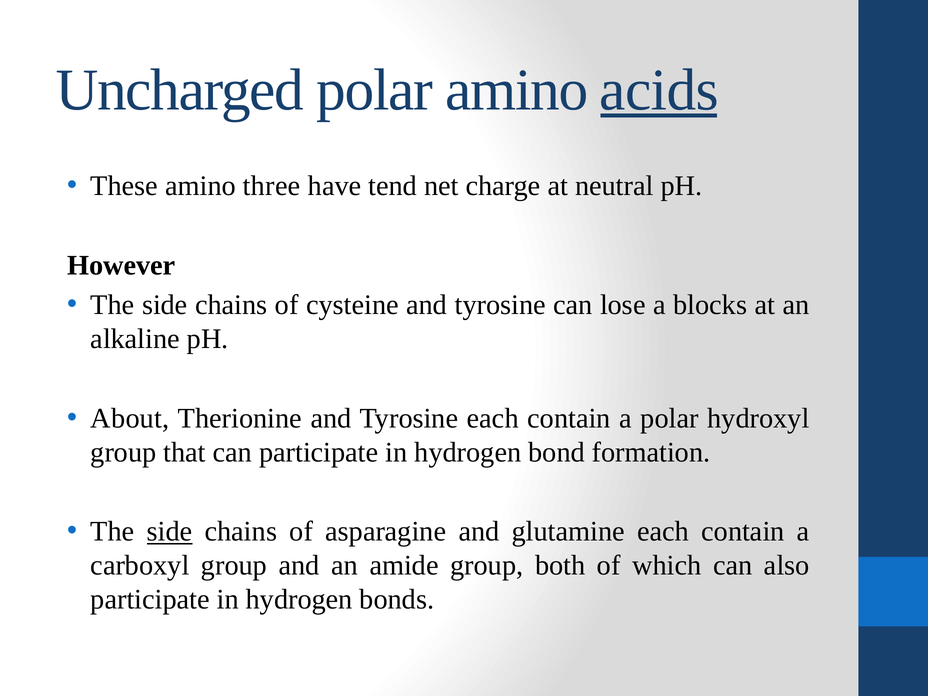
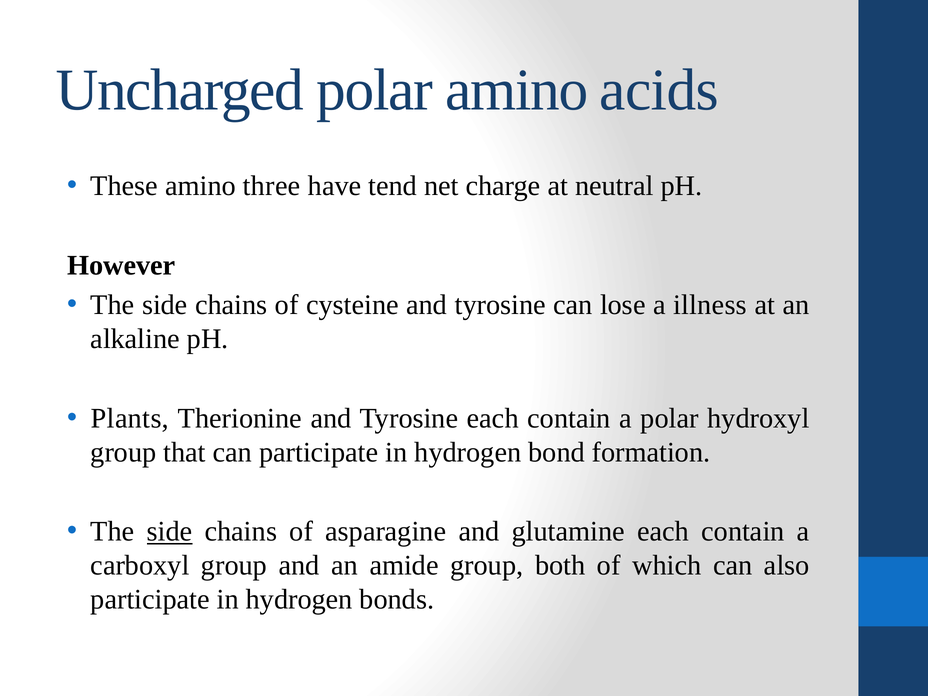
acids underline: present -> none
blocks: blocks -> illness
About: About -> Plants
